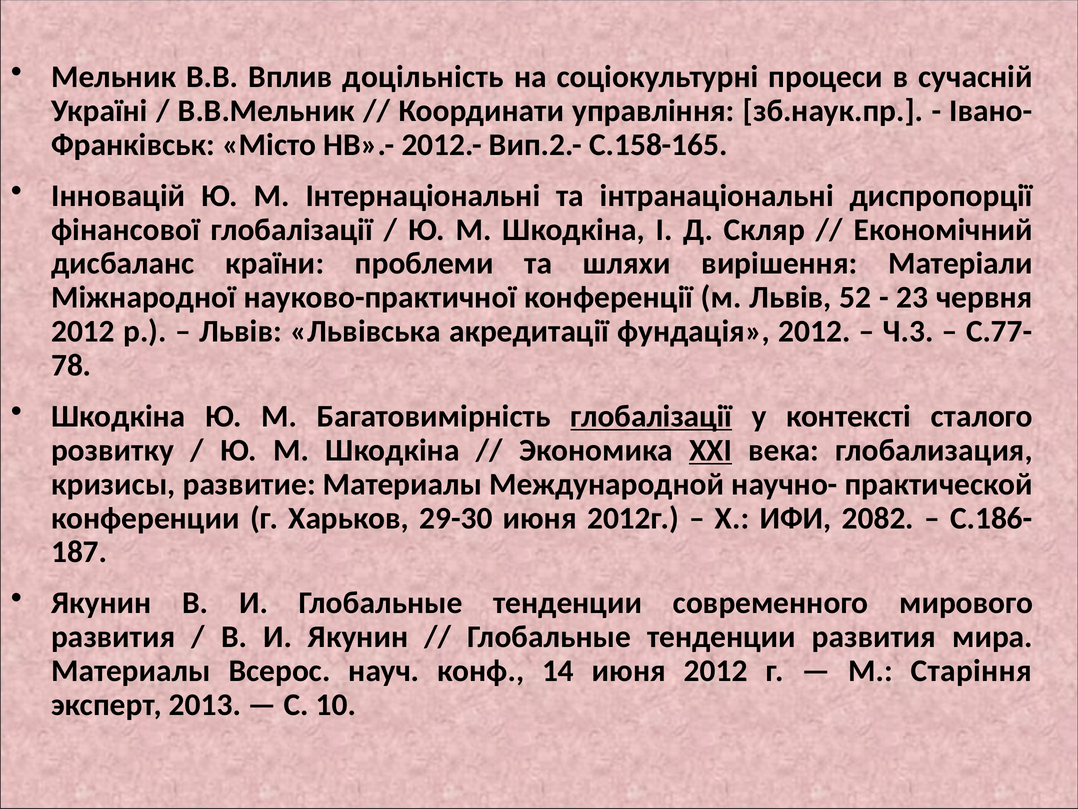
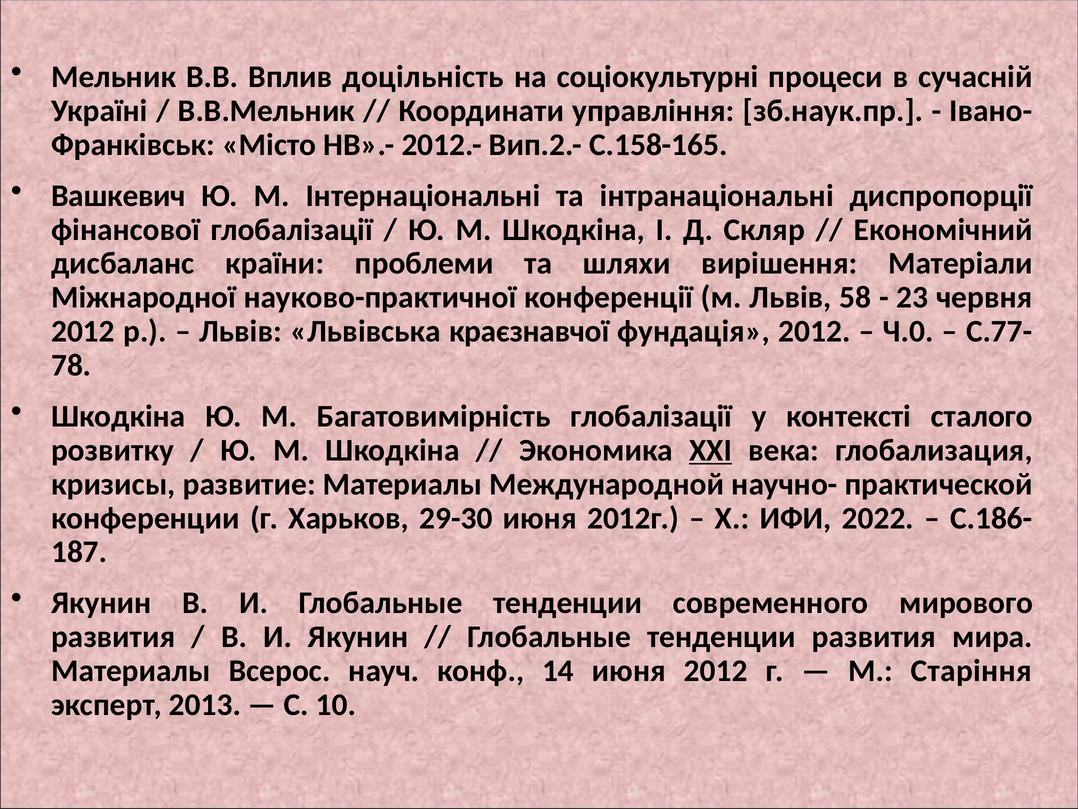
Інновацій: Інновацій -> Вашкевич
52: 52 -> 58
акредитації: акредитації -> краєзнавчої
Ч.3: Ч.3 -> Ч.0
глобалізації at (651, 416) underline: present -> none
2082: 2082 -> 2022
